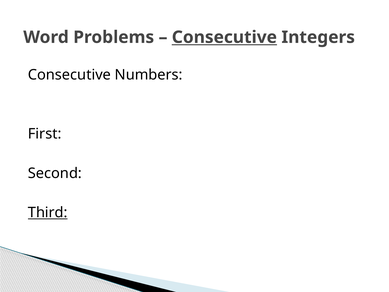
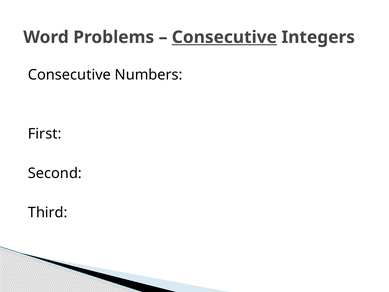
Third underline: present -> none
